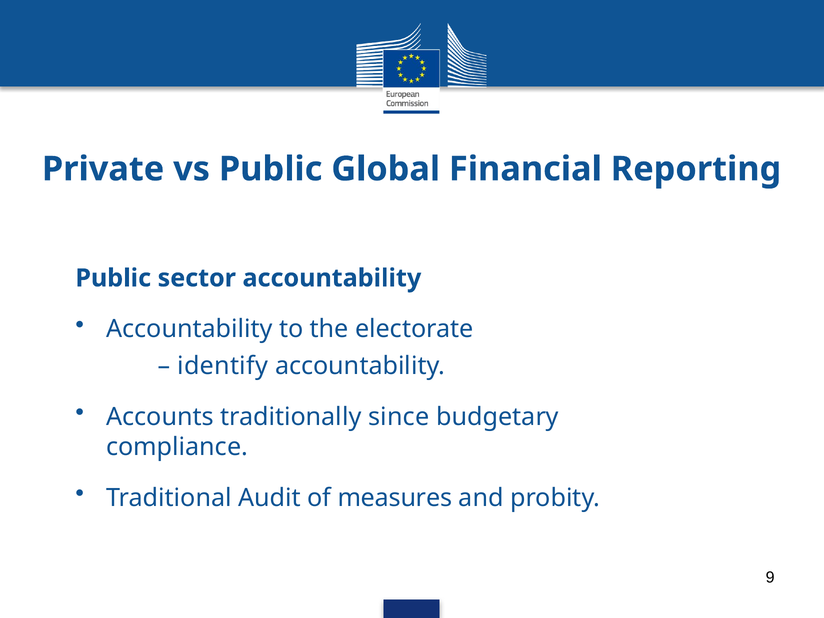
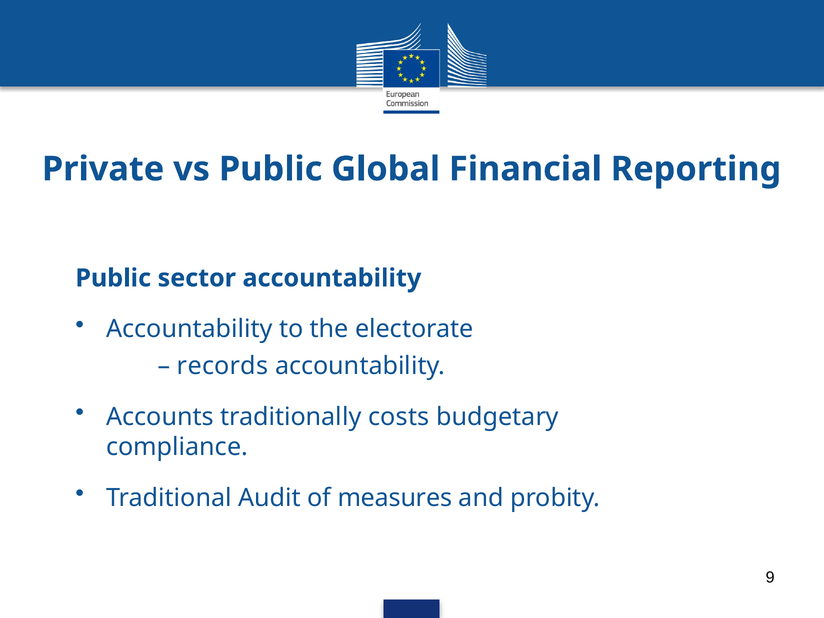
identify: identify -> records
since: since -> costs
